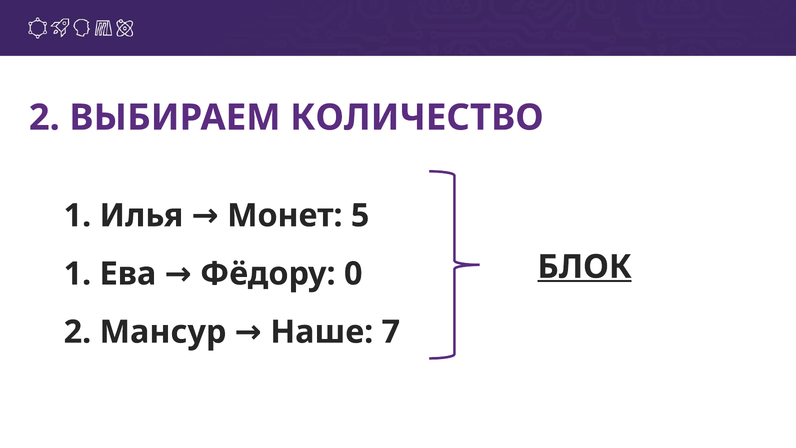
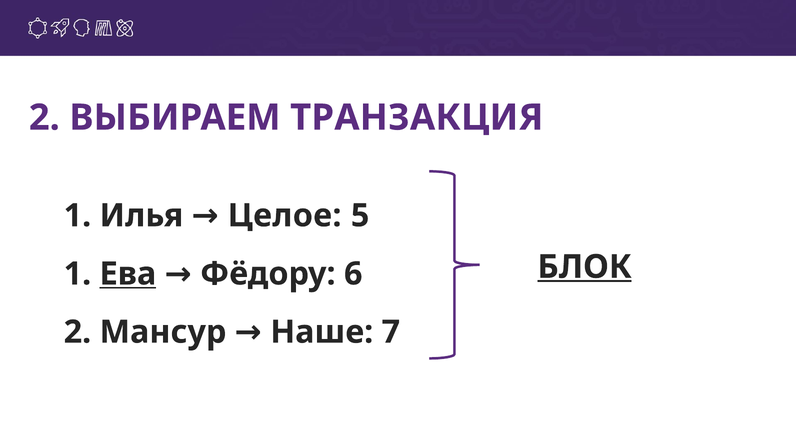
КОЛИЧЕСТВО: КОЛИЧЕСТВО -> ТРАНЗАКЦИЯ
Монет: Монет -> Целое
Ева underline: none -> present
0: 0 -> 6
